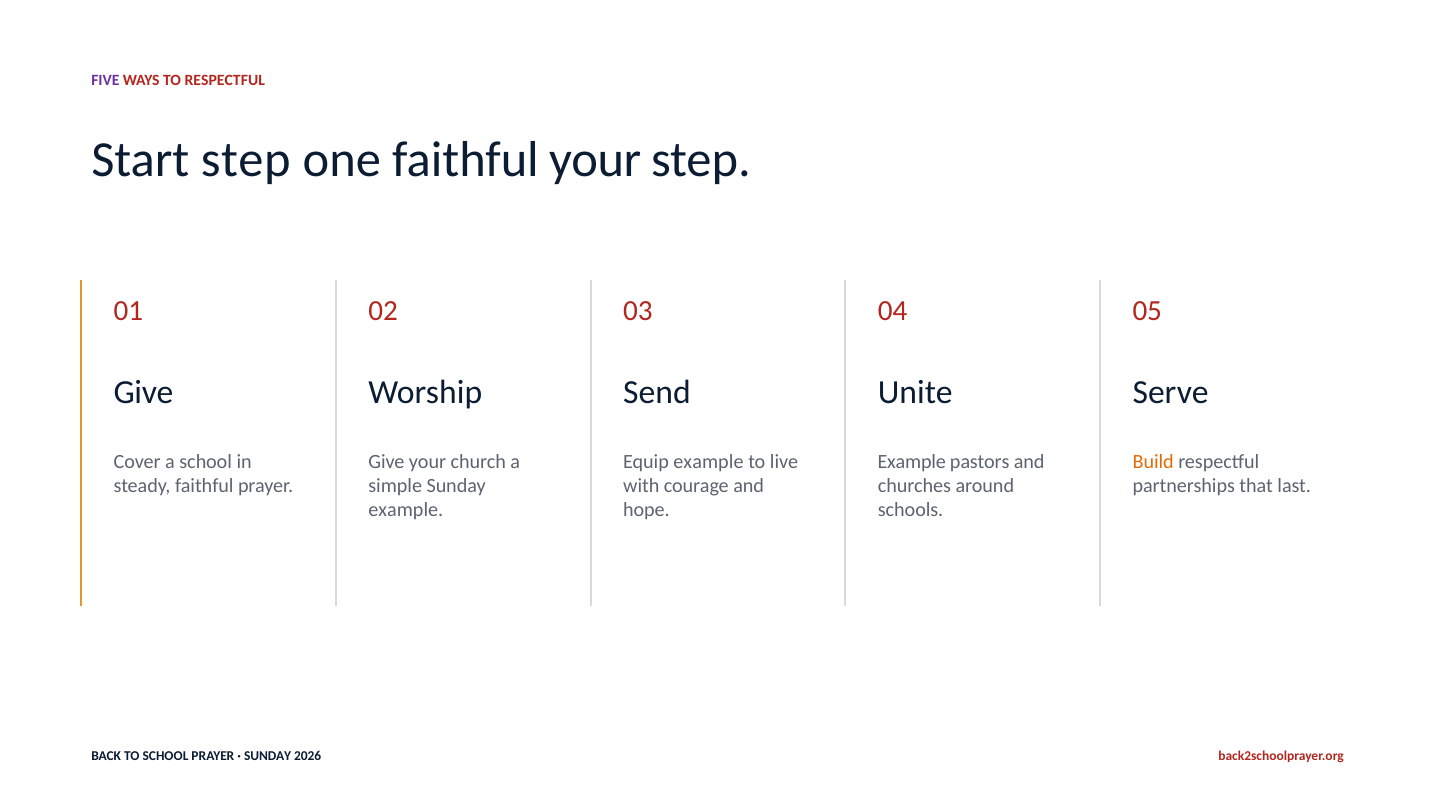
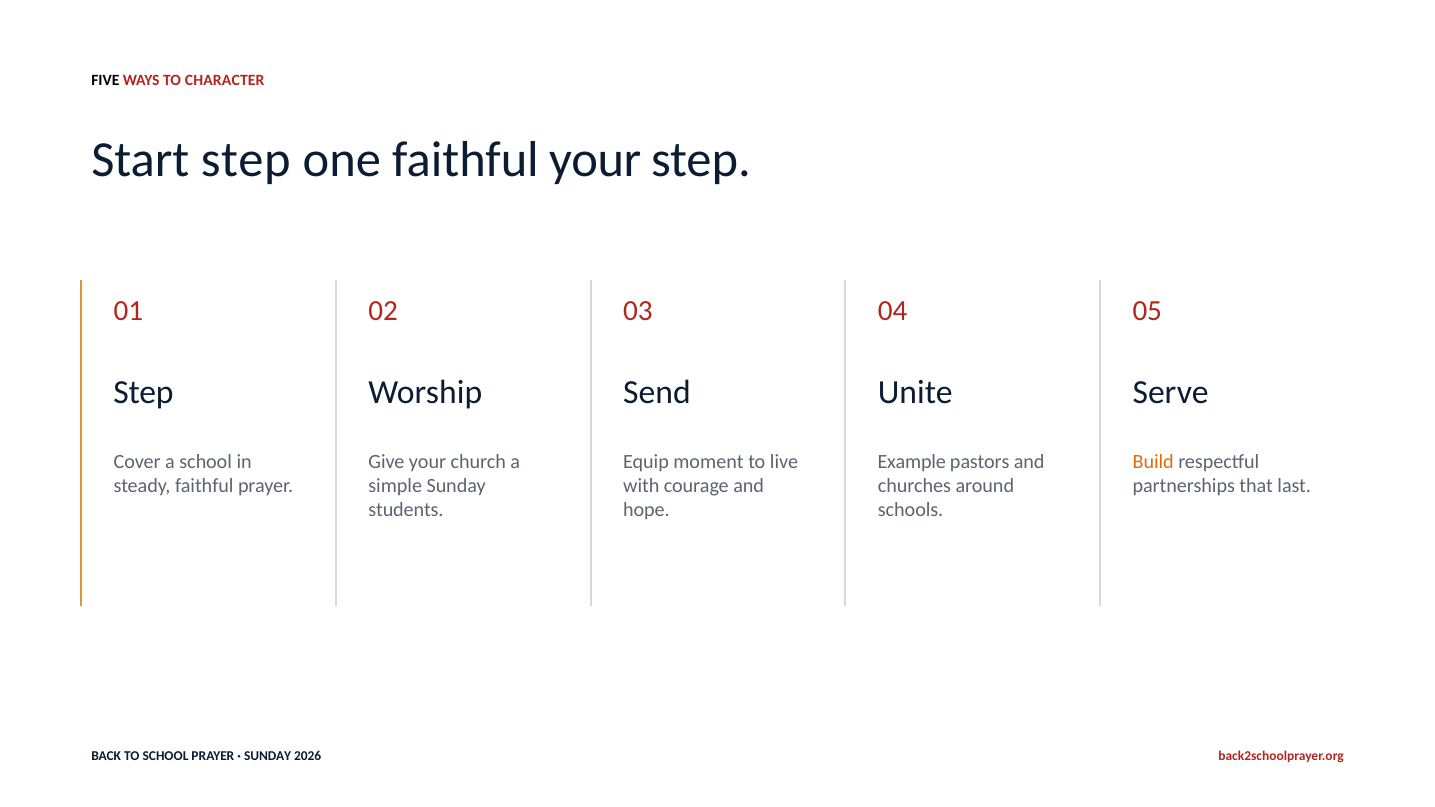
FIVE colour: purple -> black
TO RESPECTFUL: RESPECTFUL -> CHARACTER
Give at (143, 392): Give -> Step
Equip example: example -> moment
example at (406, 510): example -> students
